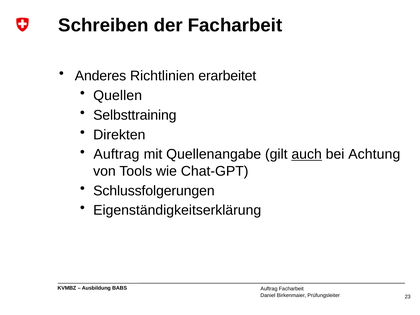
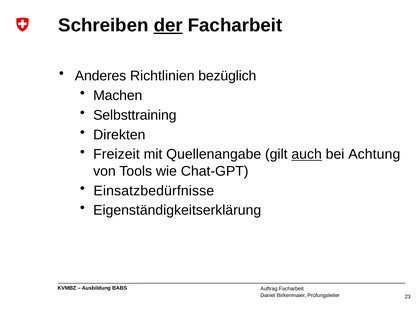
der underline: none -> present
erarbeitet: erarbeitet -> bezüglich
Quellen: Quellen -> Machen
Auftrag at (116, 154): Auftrag -> Freizeit
Schlussfolgerungen: Schlussfolgerungen -> Einsatzbedürfnisse
